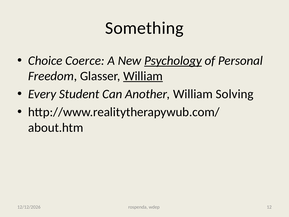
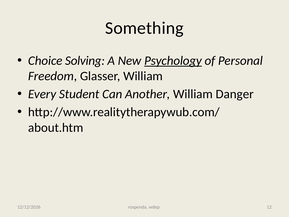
Coerce: Coerce -> Solving
William at (143, 76) underline: present -> none
Solving: Solving -> Danger
